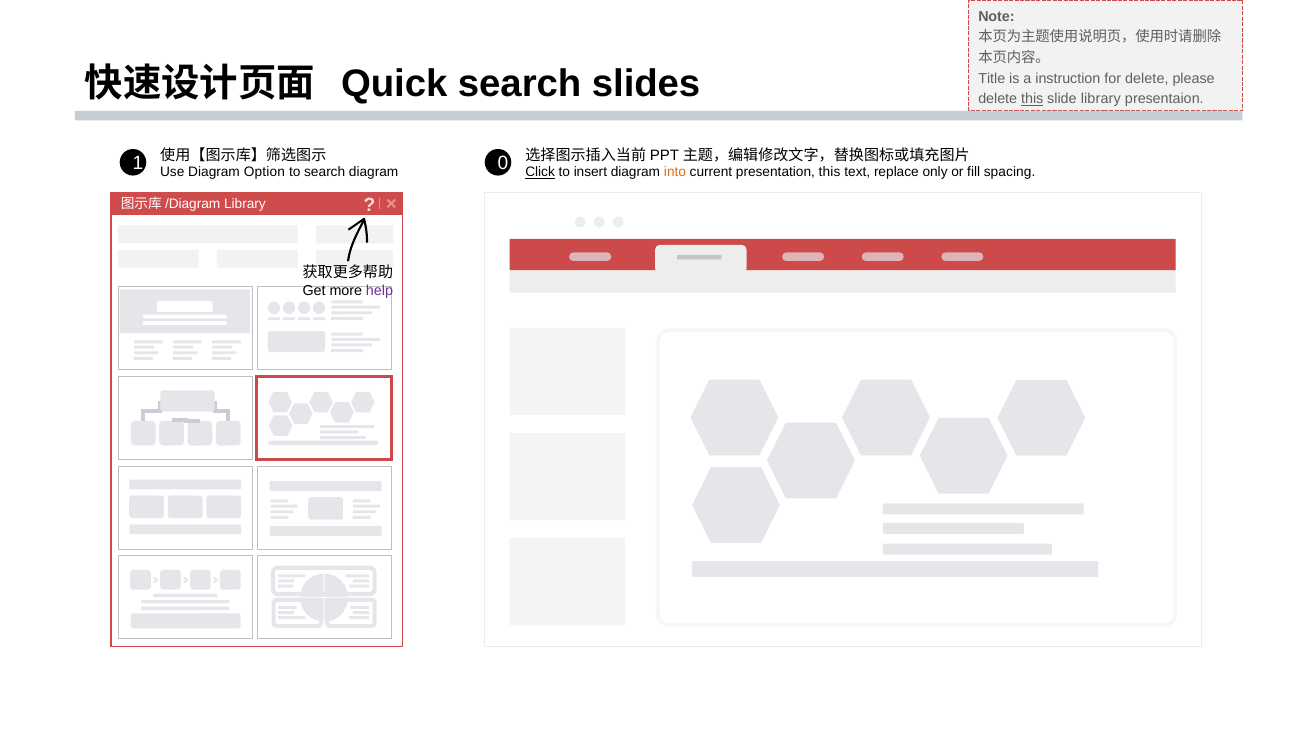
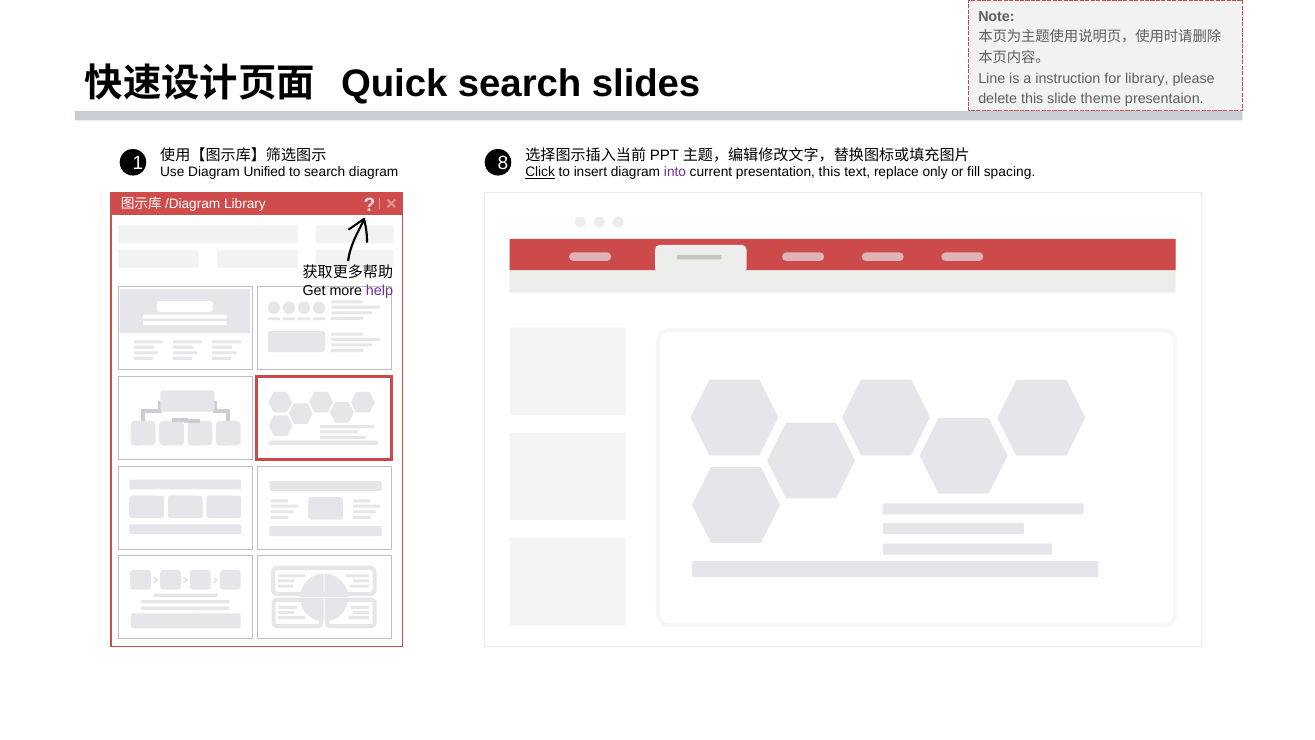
Title: Title -> Line
for delete: delete -> library
this at (1032, 99) underline: present -> none
slide library: library -> theme
0: 0 -> 8
Option: Option -> Unified
into colour: orange -> purple
